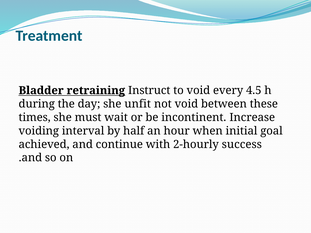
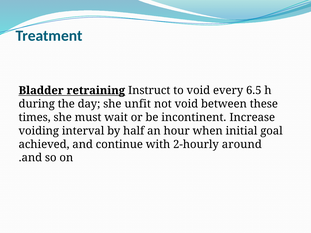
4.5: 4.5 -> 6.5
success: success -> around
